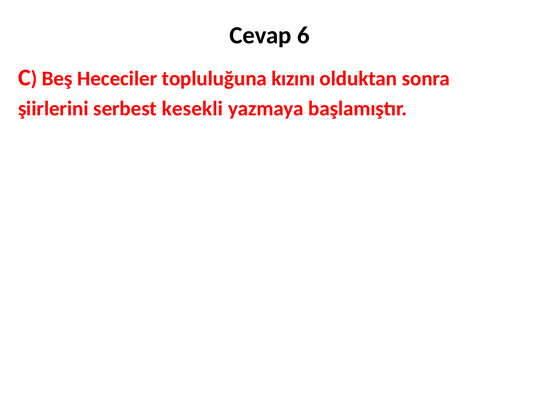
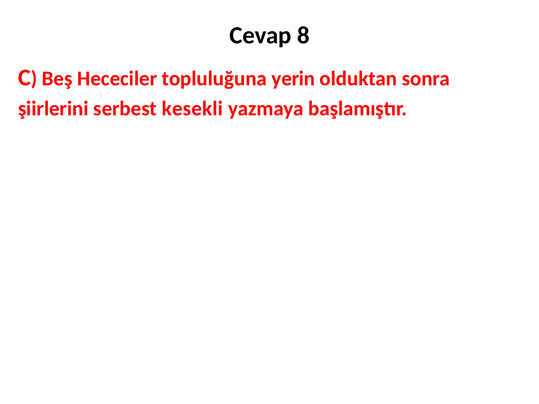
6: 6 -> 8
kızını: kızını -> yerin
